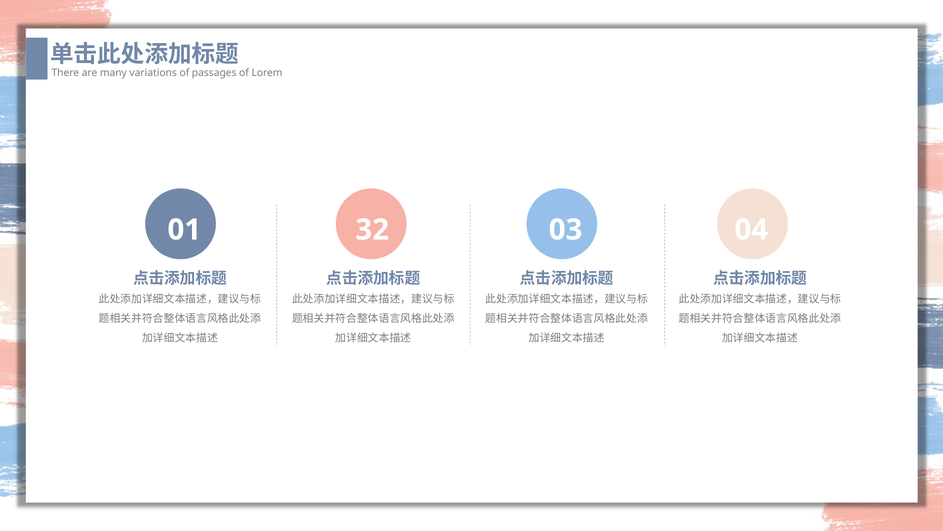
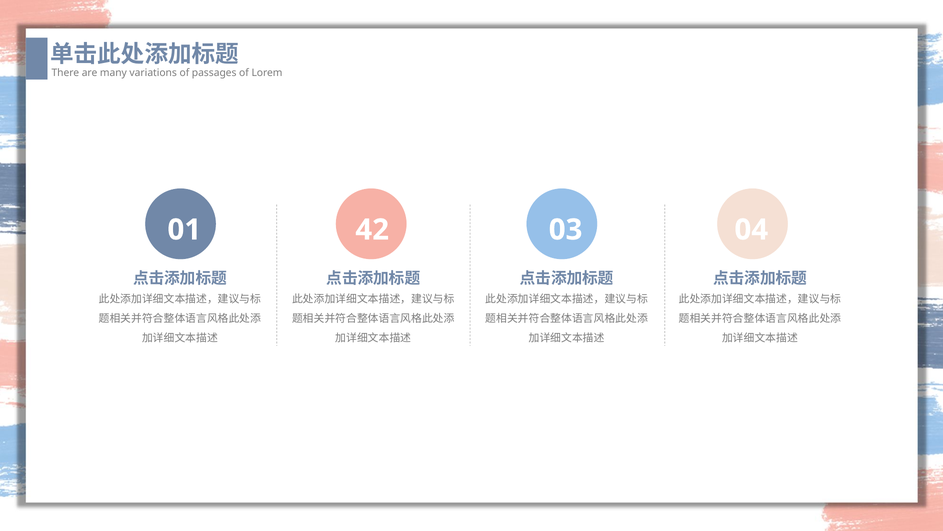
32: 32 -> 42
